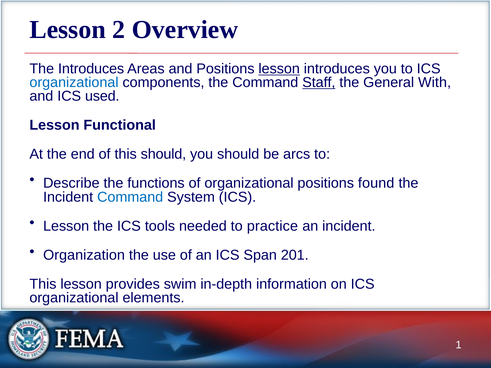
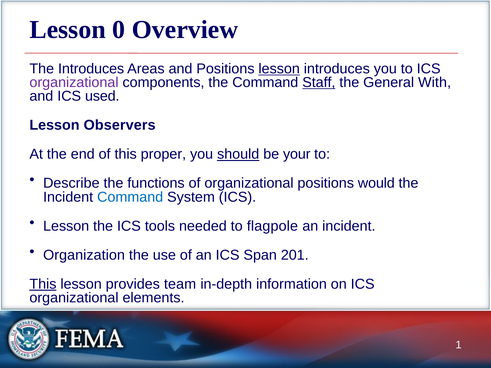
2: 2 -> 0
organizational at (74, 83) colour: blue -> purple
Functional: Functional -> Observers
this should: should -> proper
should at (238, 154) underline: none -> present
arcs: arcs -> your
found: found -> would
practice: practice -> flagpole
This at (43, 284) underline: none -> present
swim: swim -> team
